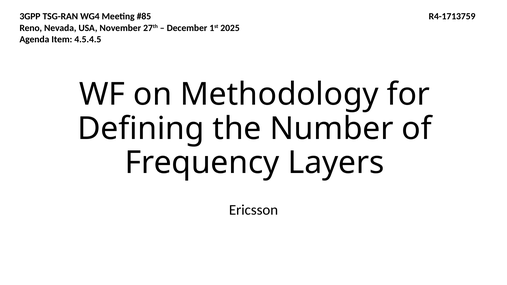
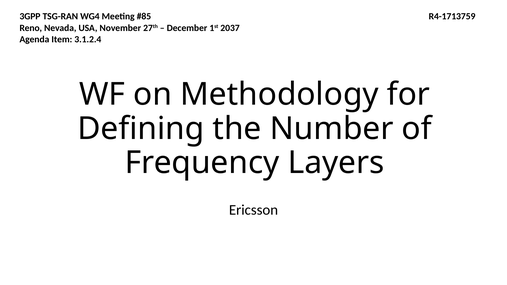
2025: 2025 -> 2037
4.5.4.5: 4.5.4.5 -> 3.1.2.4
